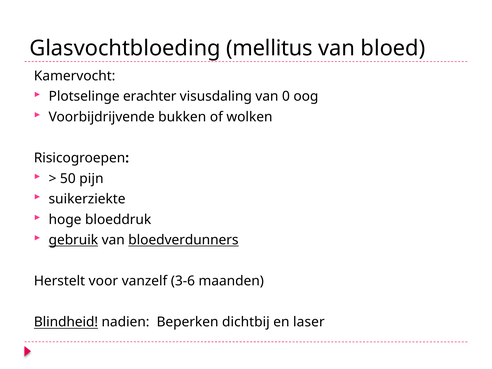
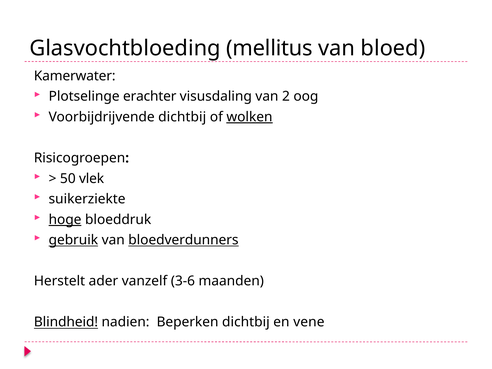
Kamervocht: Kamervocht -> Kamerwater
0: 0 -> 2
Voorbijdrijvende bukken: bukken -> dichtbij
wolken underline: none -> present
pijn: pijn -> vlek
hoge underline: none -> present
voor: voor -> ader
laser: laser -> vene
